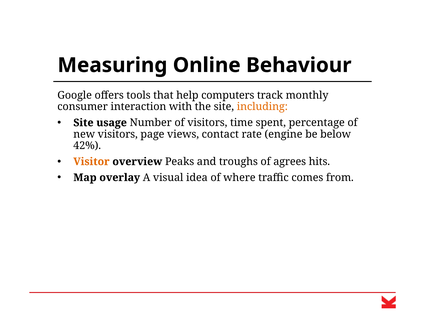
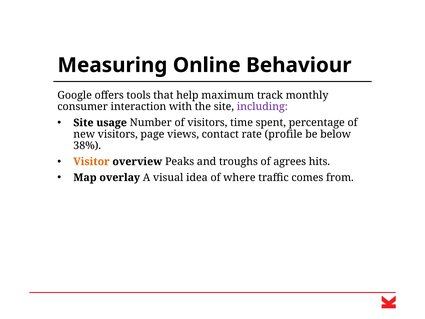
computers: computers -> maximum
including colour: orange -> purple
engine: engine -> profile
42%: 42% -> 38%
